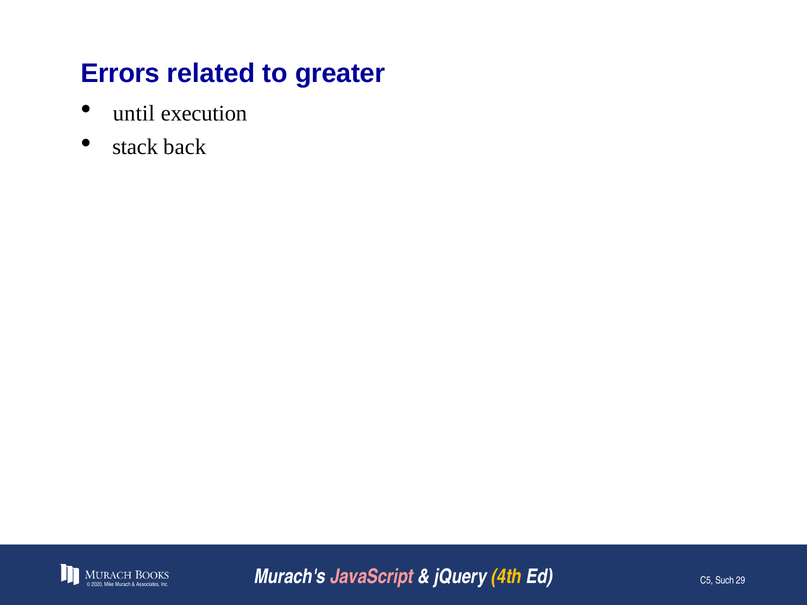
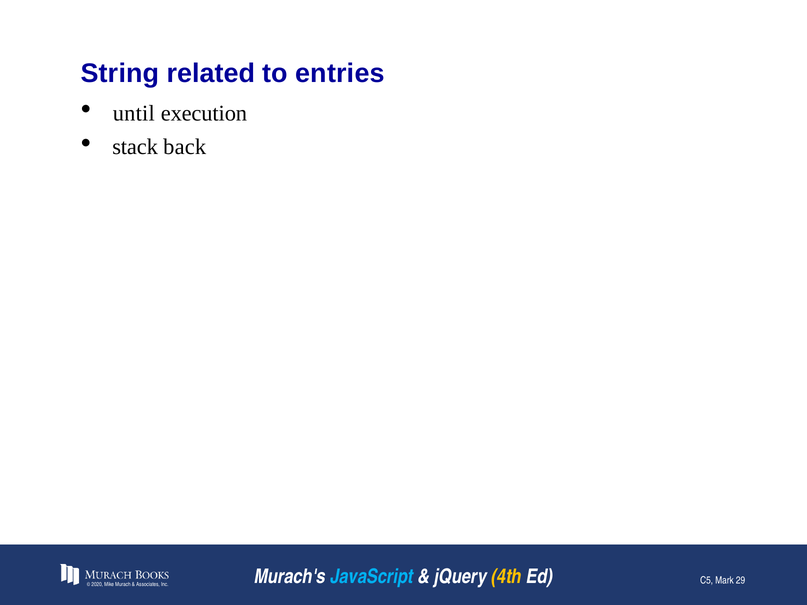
Errors: Errors -> String
greater: greater -> entries
JavaScript colour: pink -> light blue
Such: Such -> Mark
